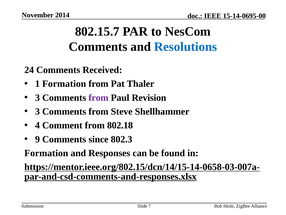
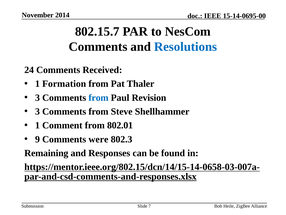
from at (98, 97) colour: purple -> blue
4 at (37, 125): 4 -> 1
802.18: 802.18 -> 802.01
since: since -> were
Formation at (46, 153): Formation -> Remaining
